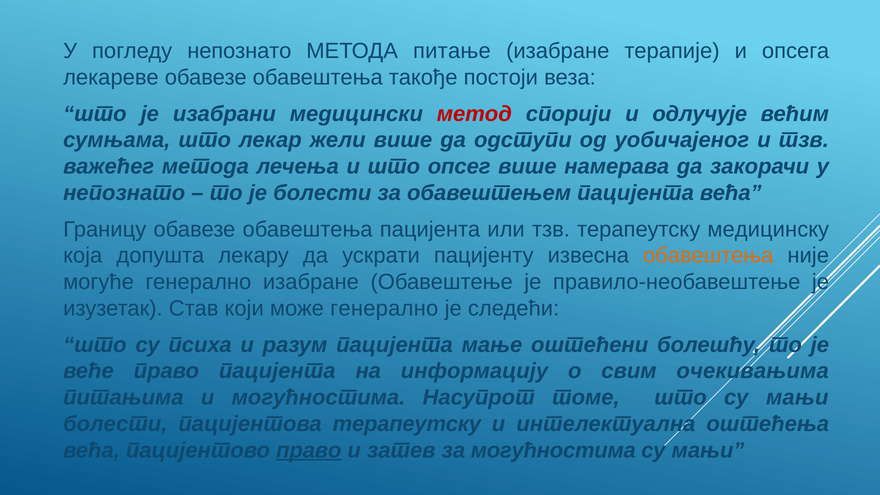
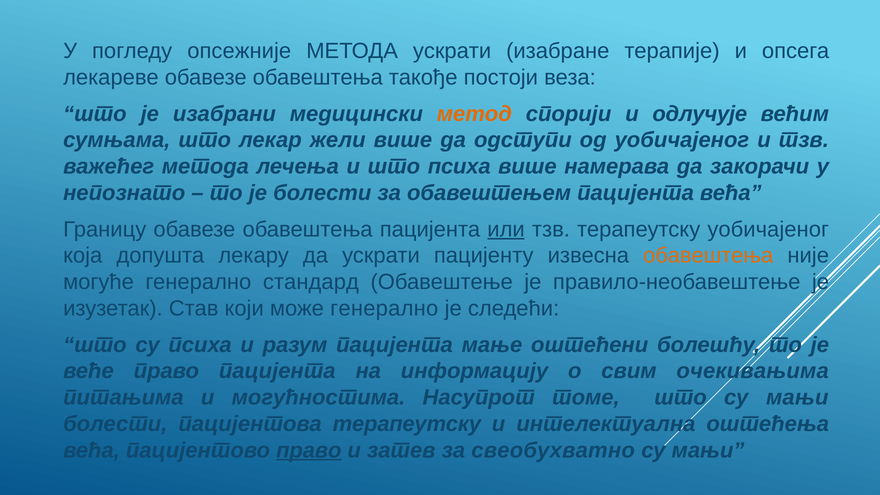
погледу непознато: непознато -> опсежније
МЕТОДА питање: питање -> ускрати
метод colour: red -> orange
што опсег: опсег -> психа
или underline: none -> present
терапеутску медицинску: медицинску -> уобичајеног
генерално изабране: изабране -> стандард
за могућностима: могућностима -> свеобухватно
